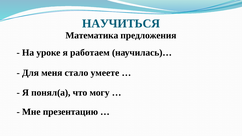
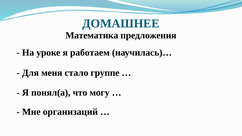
НАУЧИТЬСЯ: НАУЧИТЬСЯ -> ДОМАШНЕЕ
умеете: умеете -> группе
презентацию: презентацию -> организаций
